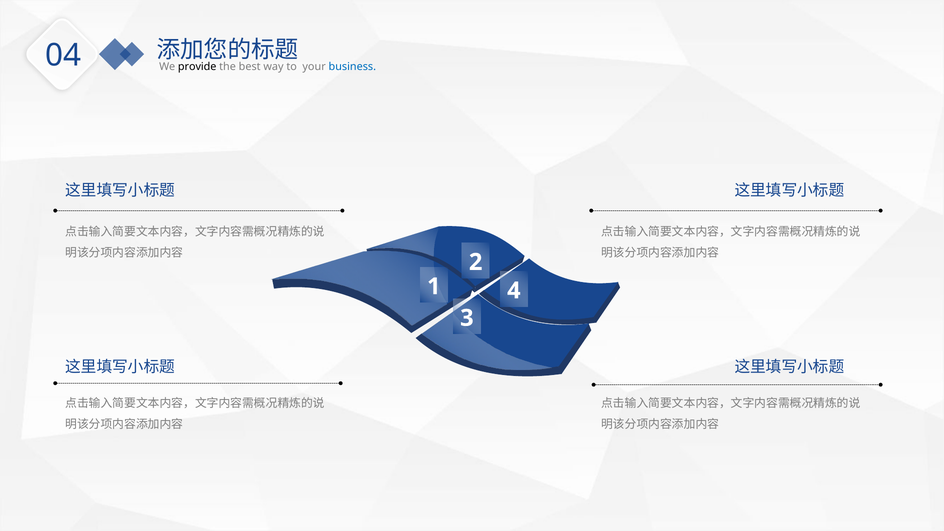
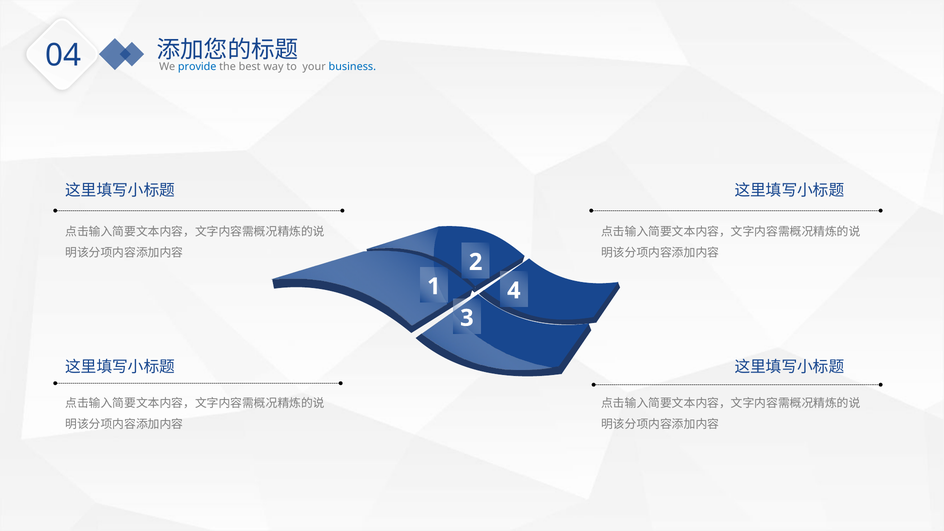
provide colour: black -> blue
